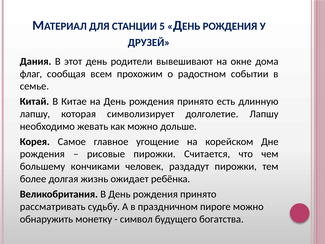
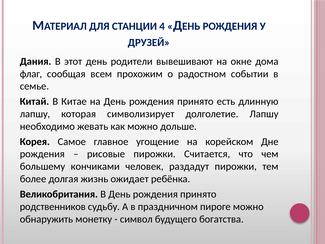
5: 5 -> 4
рассматривать: рассматривать -> родственников
